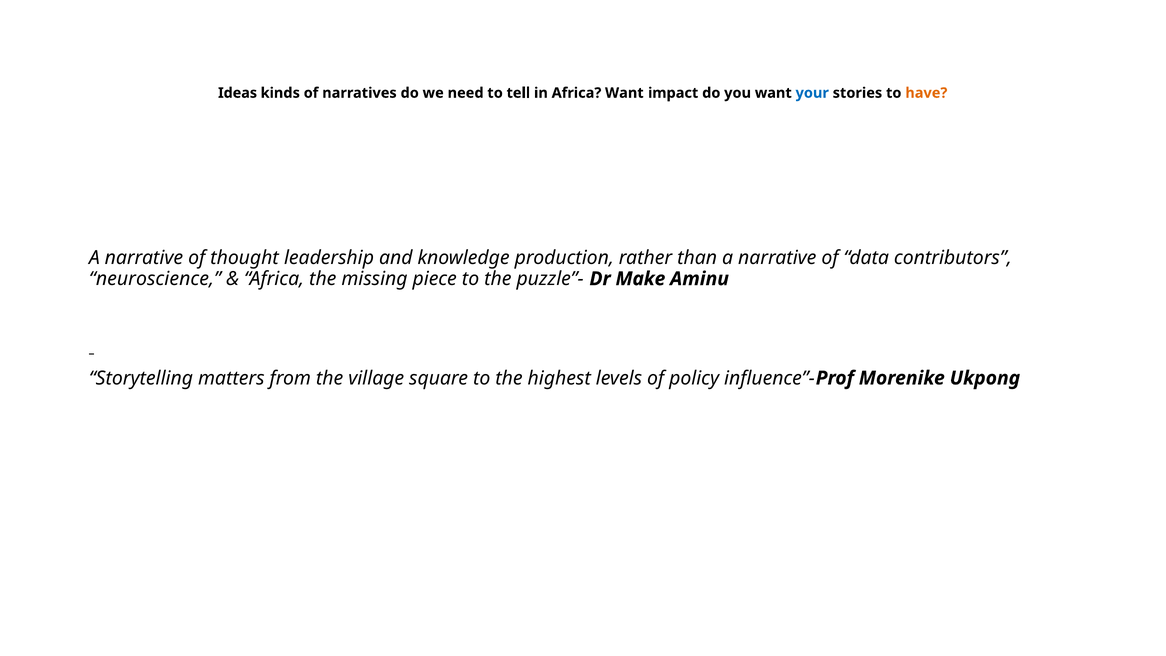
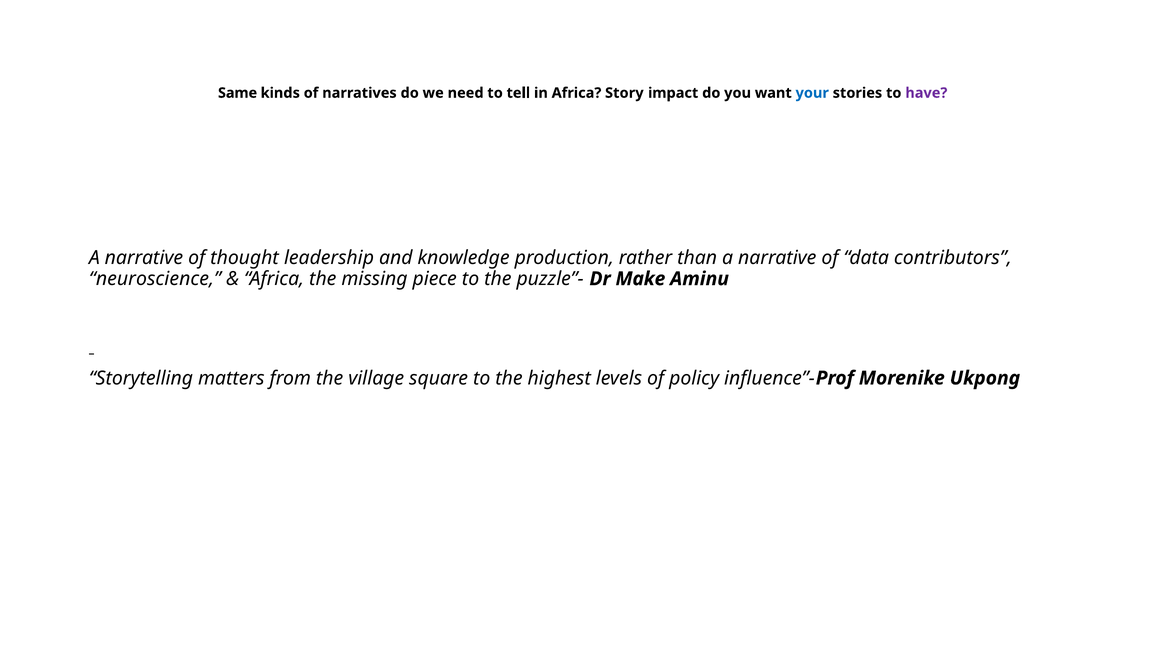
Ideas: Ideas -> Same
Africa Want: Want -> Story
have colour: orange -> purple
